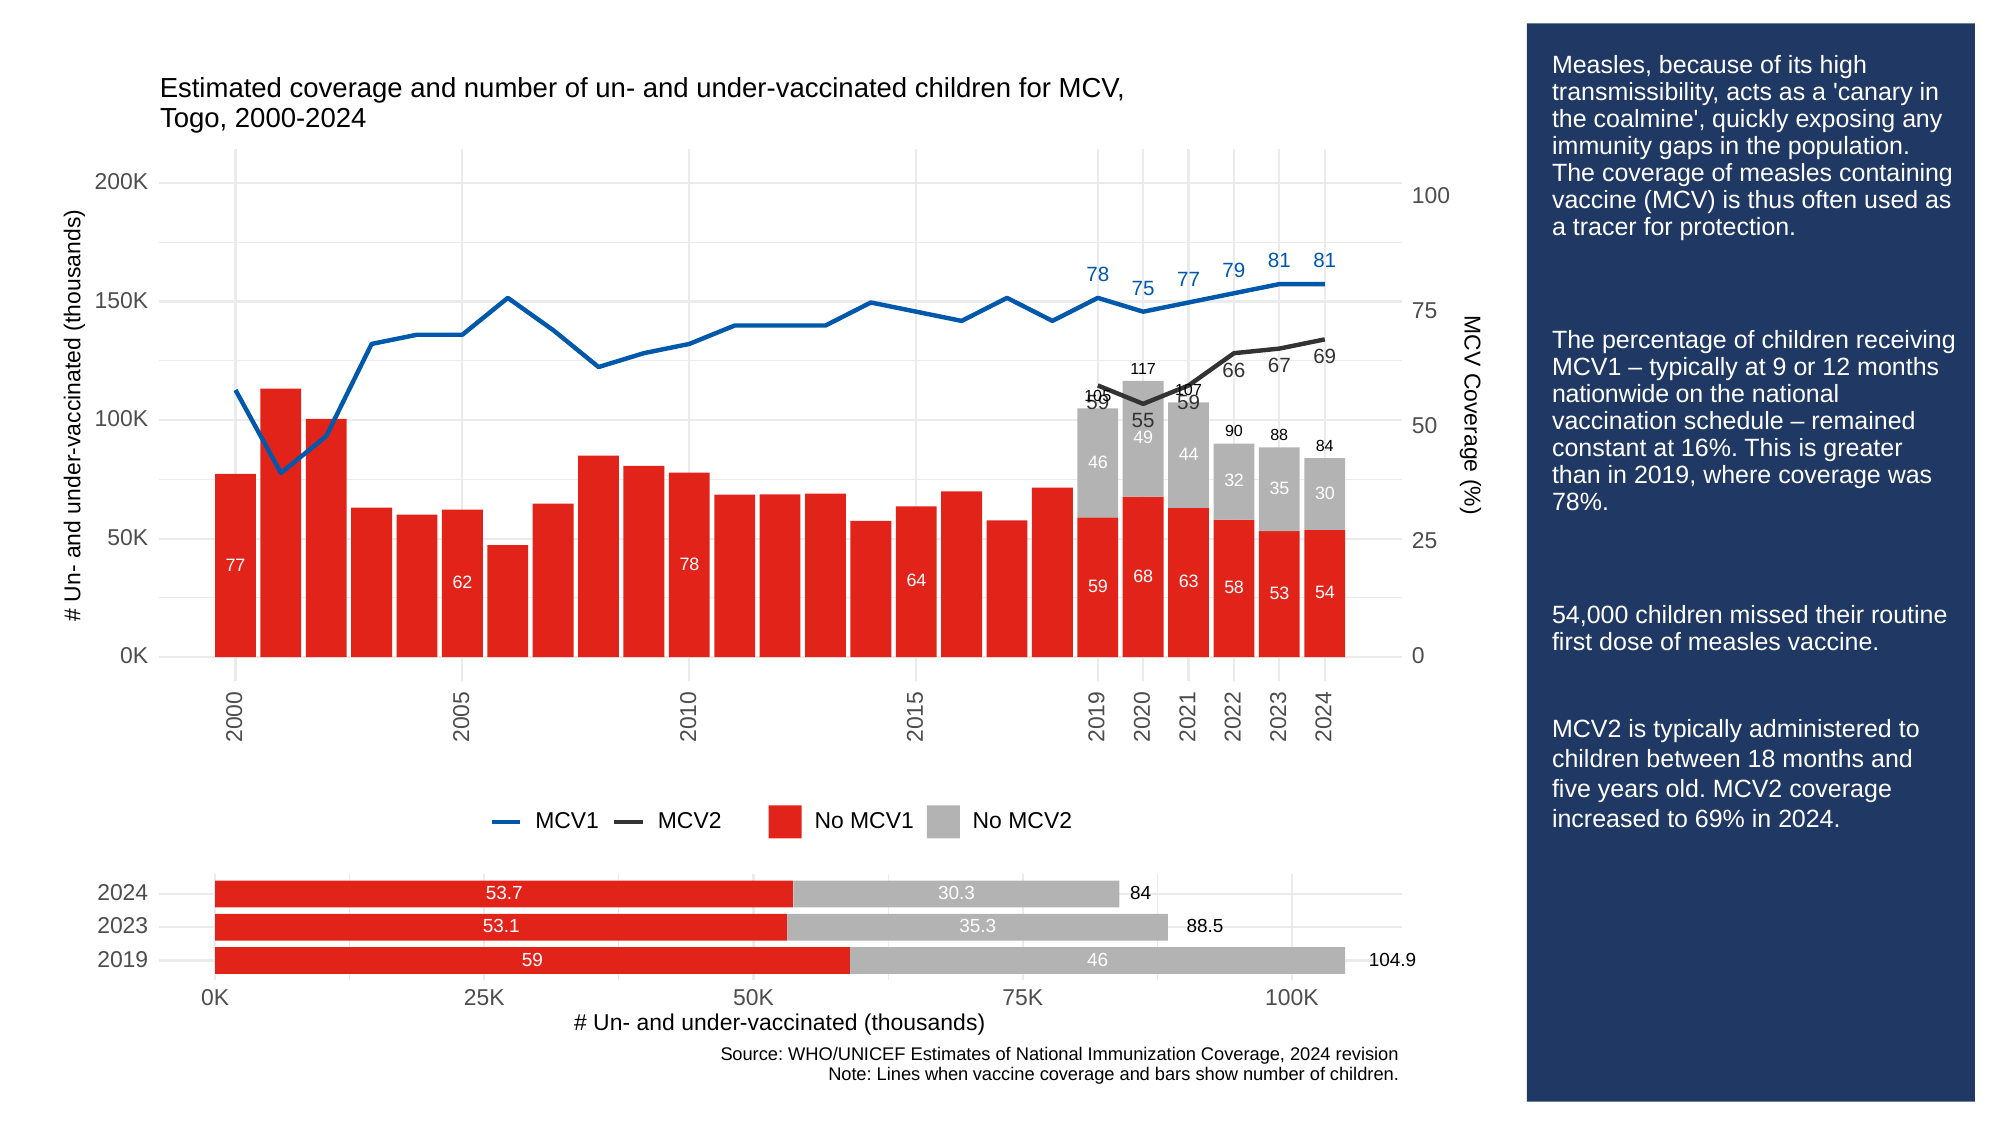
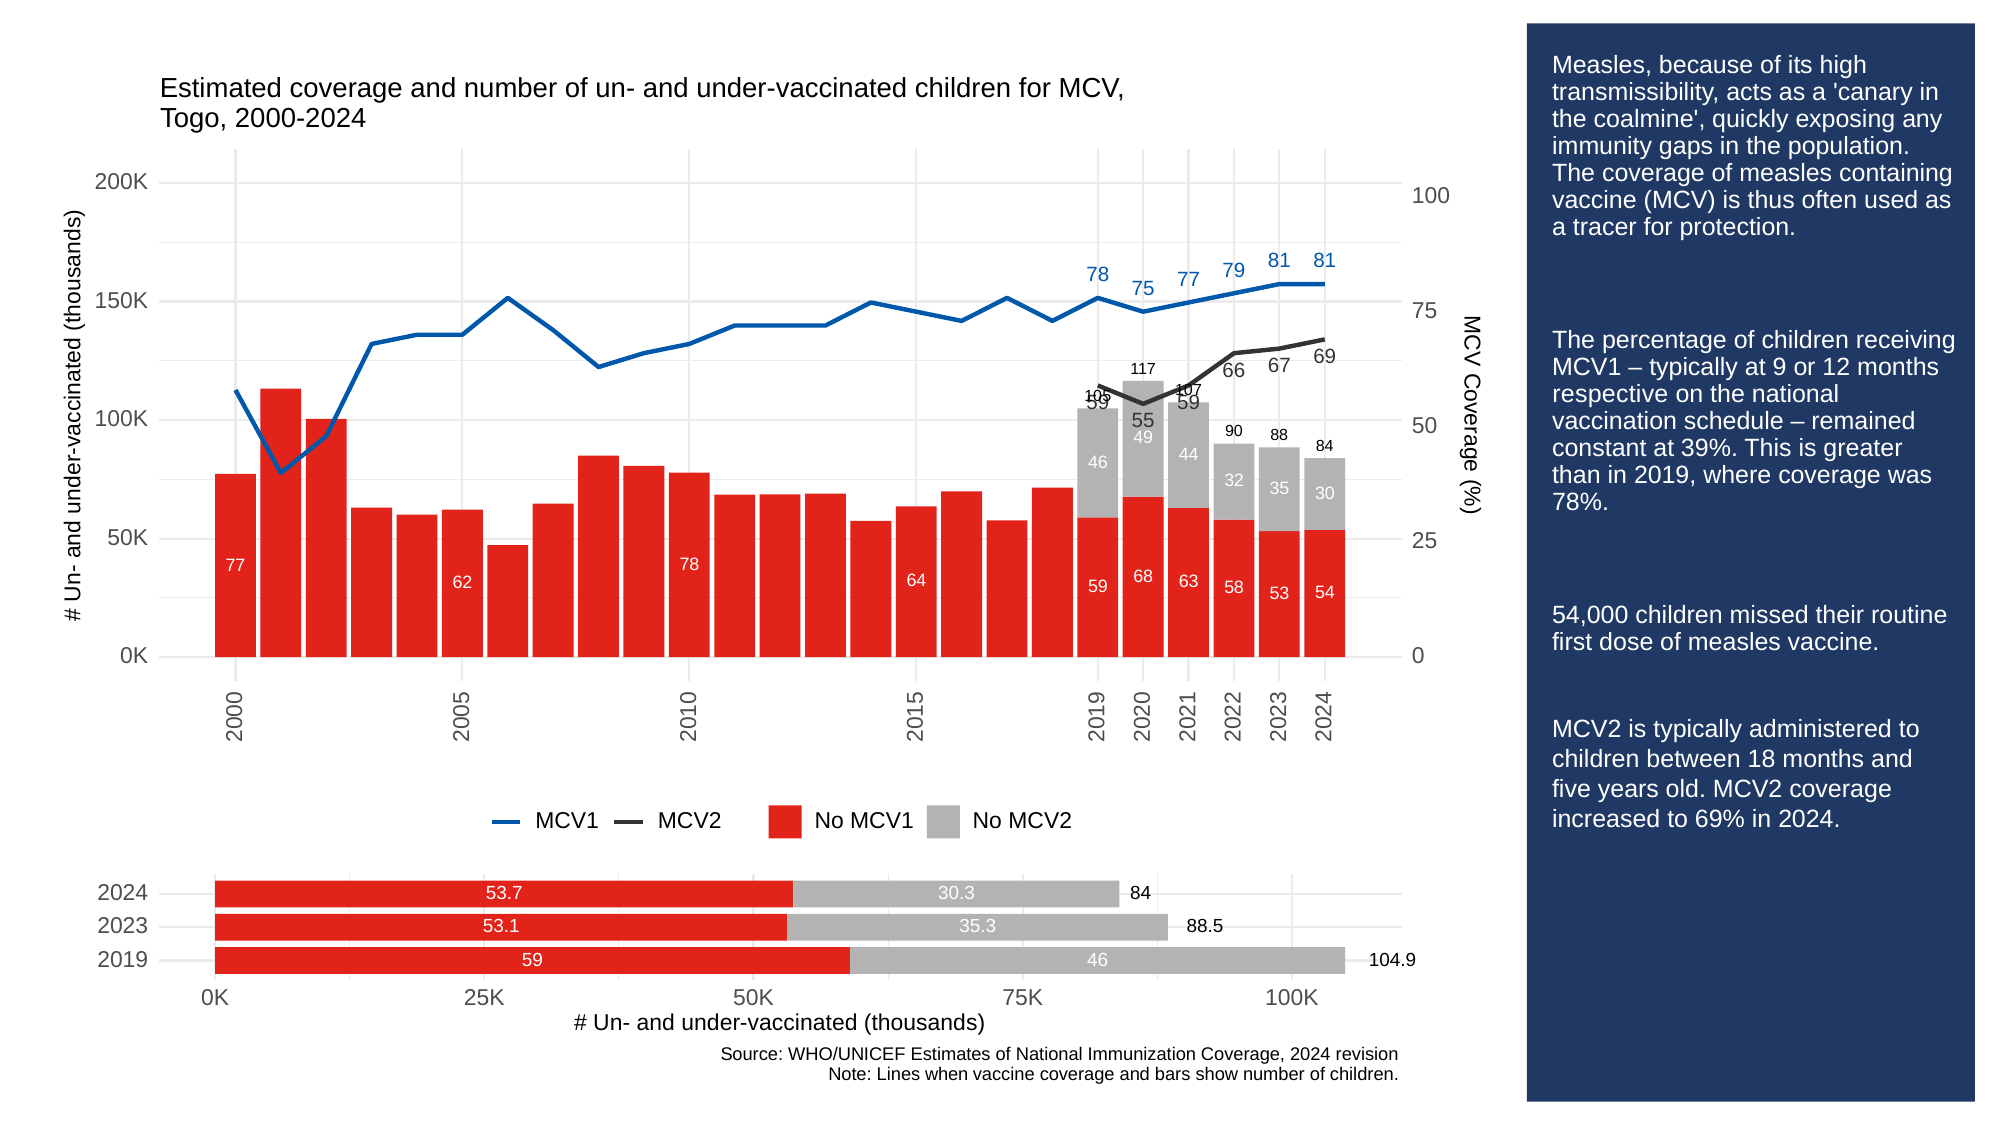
nationwide: nationwide -> respective
16%: 16% -> 39%
